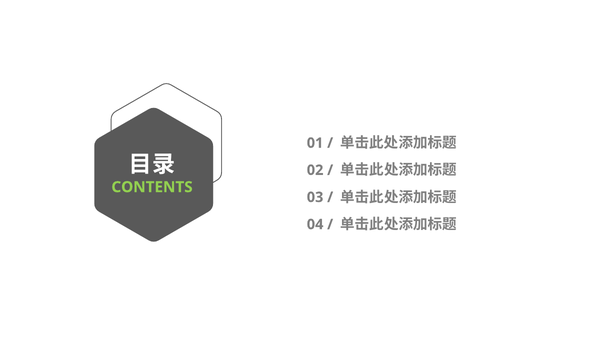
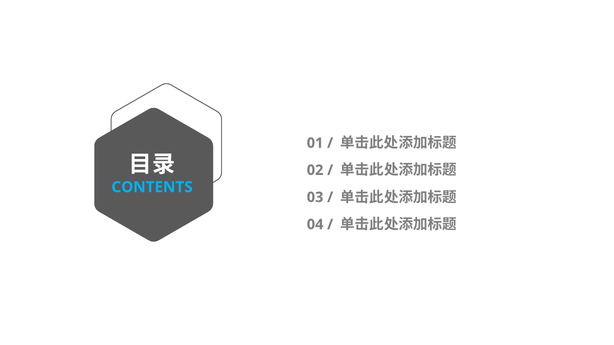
CONTENTS colour: light green -> light blue
